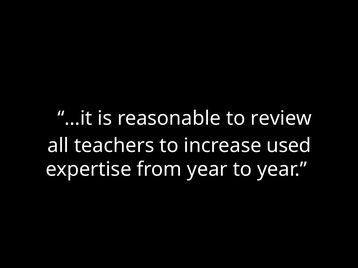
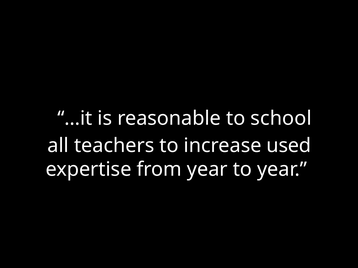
review: review -> school
